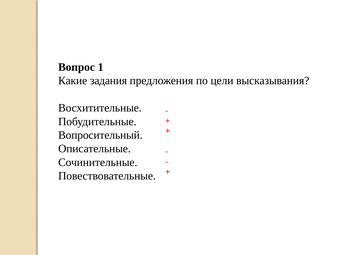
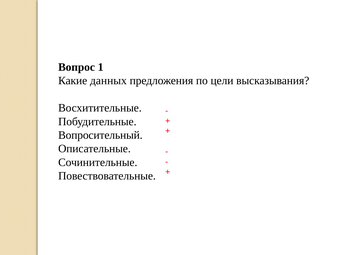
задания: задания -> данных
